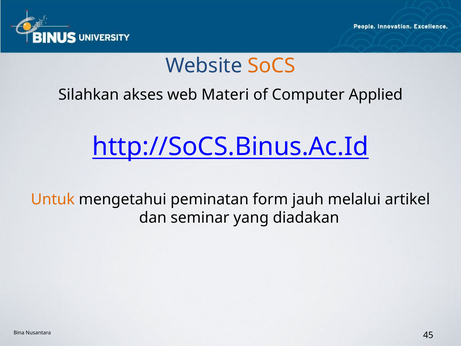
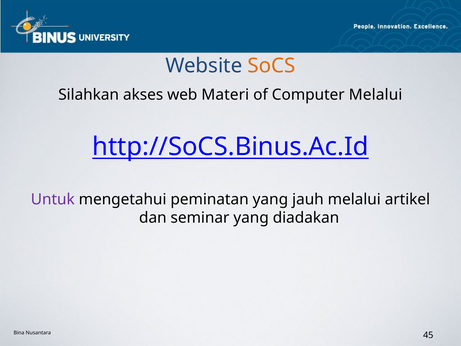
Computer Applied: Applied -> Melalui
Untuk colour: orange -> purple
peminatan form: form -> yang
